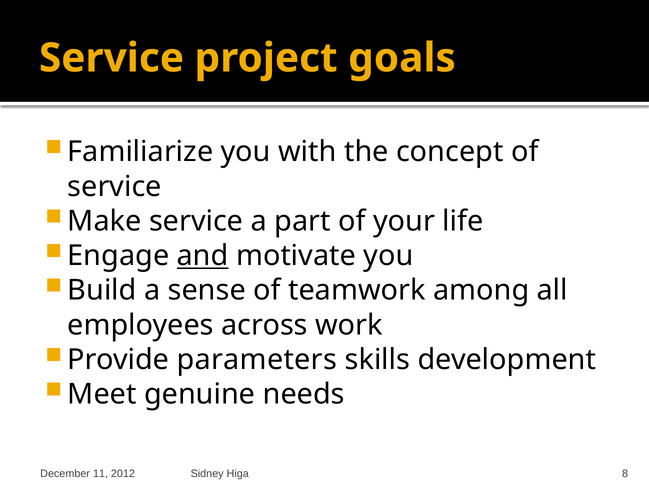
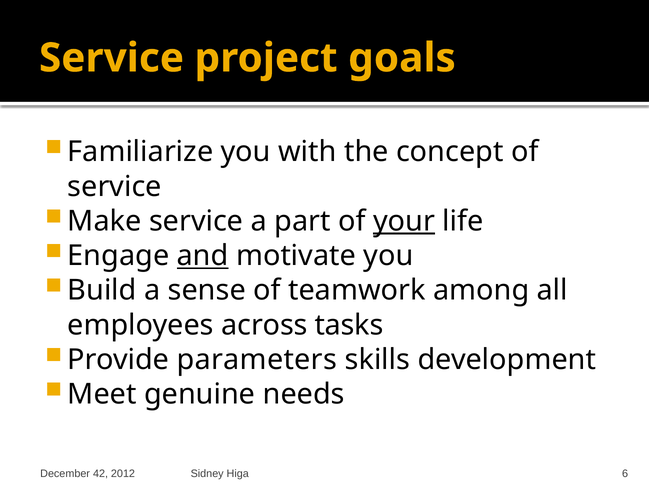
your underline: none -> present
work: work -> tasks
11: 11 -> 42
8: 8 -> 6
